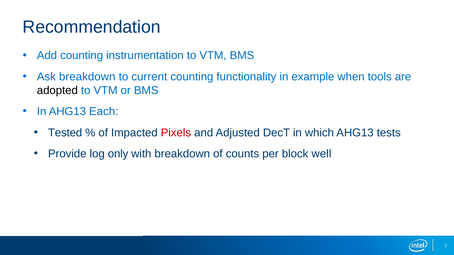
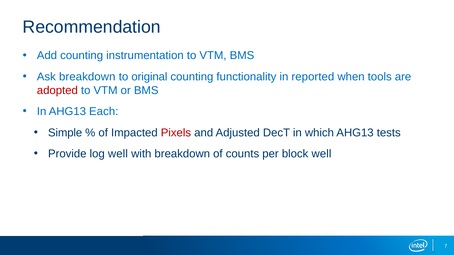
current: current -> original
example: example -> reported
adopted colour: black -> red
Tested: Tested -> Simple
log only: only -> well
